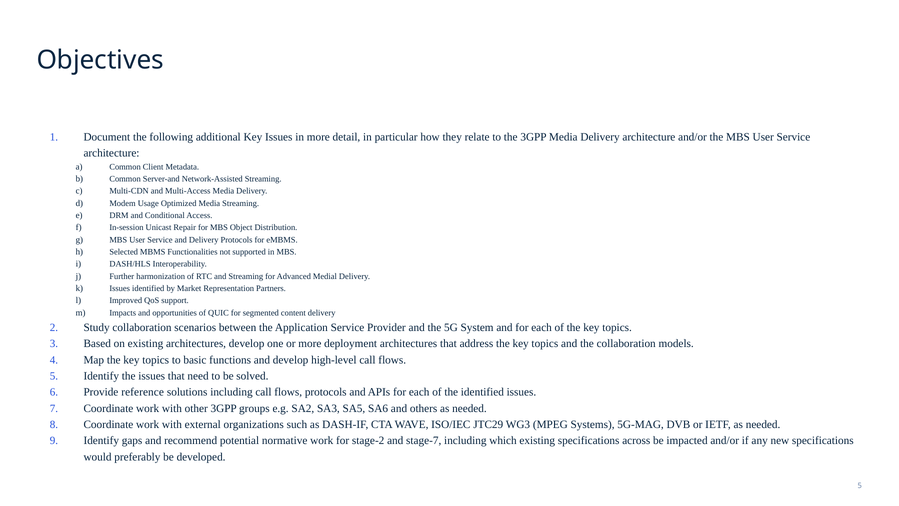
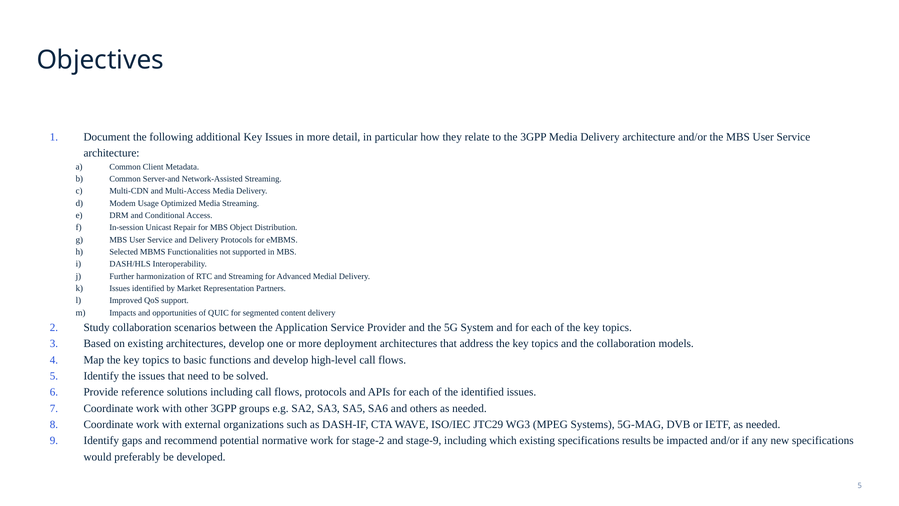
stage-7: stage-7 -> stage-9
across: across -> results
